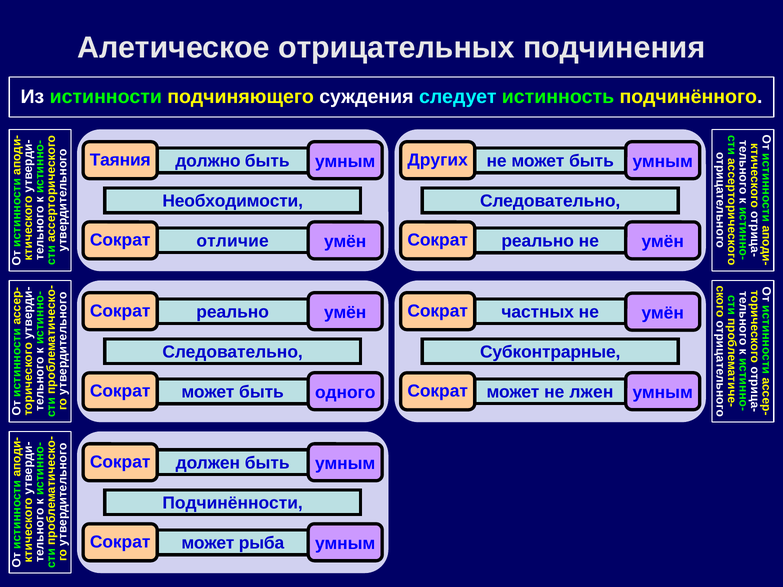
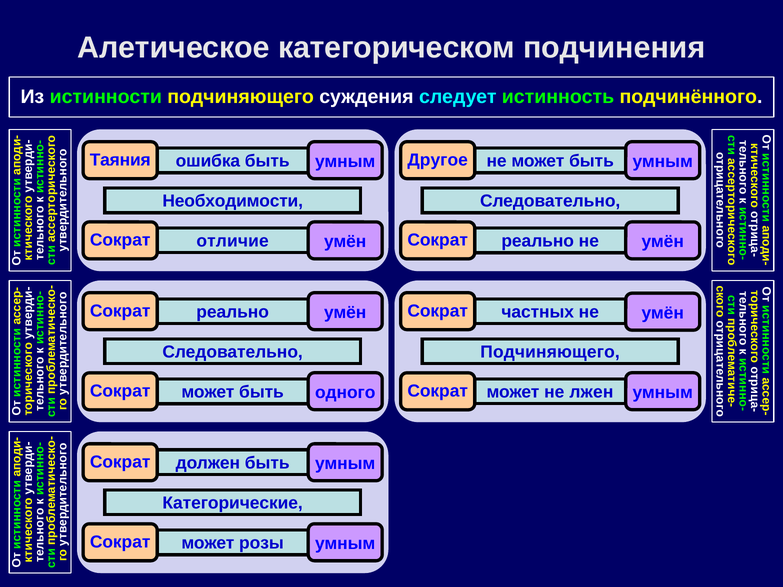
отрицательных: отрицательных -> категорическом
Других: Других -> Другое
должно: должно -> ошибка
Следовательно Субконтрарные: Субконтрарные -> Подчиняющего
Подчинённости: Подчинённости -> Категорические
рыба: рыба -> розы
